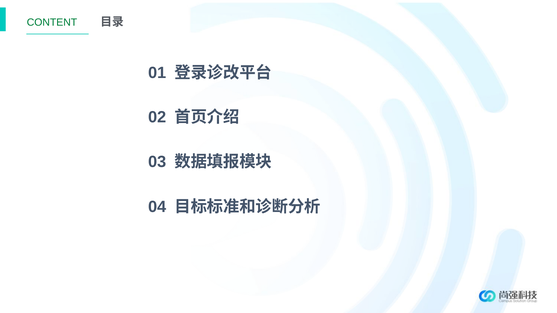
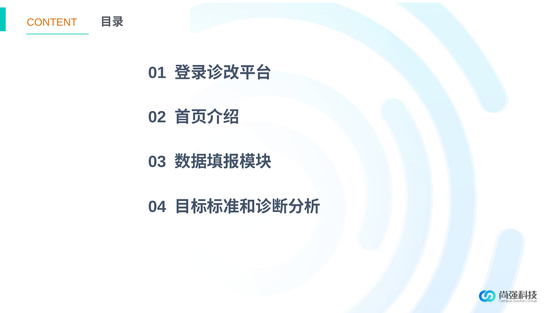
CONTENT colour: green -> orange
